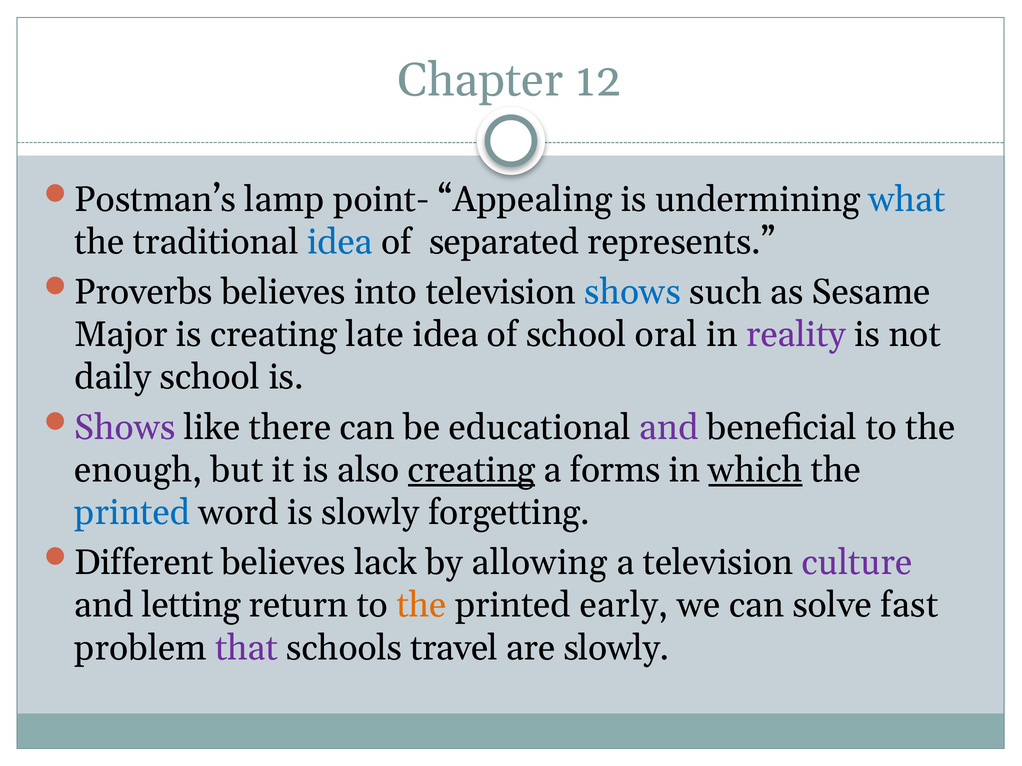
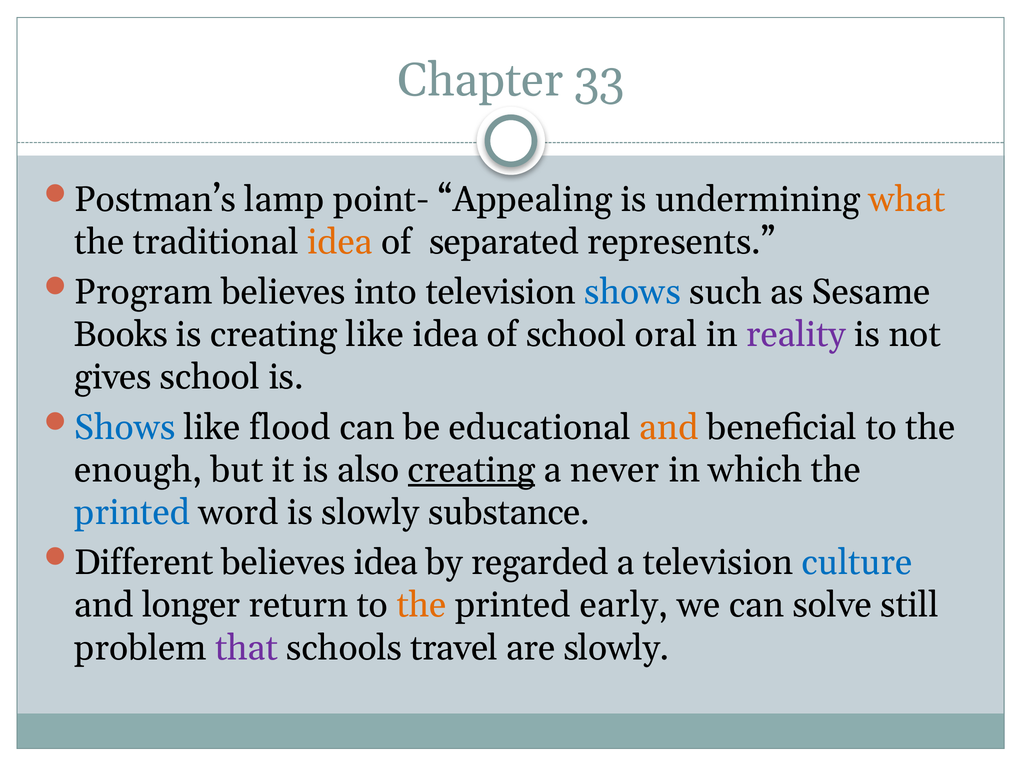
12: 12 -> 33
what colour: blue -> orange
idea at (340, 242) colour: blue -> orange
Proverbs: Proverbs -> Program
Major: Major -> Books
creating late: late -> like
daily: daily -> gives
Shows at (125, 428) colour: purple -> blue
there: there -> flood
and at (669, 428) colour: purple -> orange
forms: forms -> never
which underline: present -> none
forgetting: forgetting -> substance
believes lack: lack -> idea
allowing: allowing -> regarded
culture colour: purple -> blue
letting: letting -> longer
fast: fast -> still
